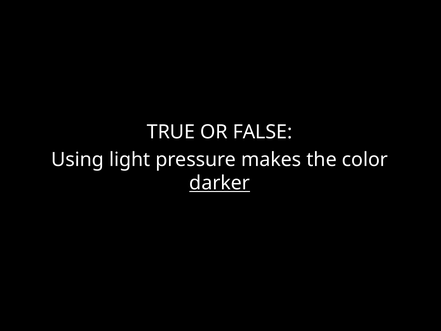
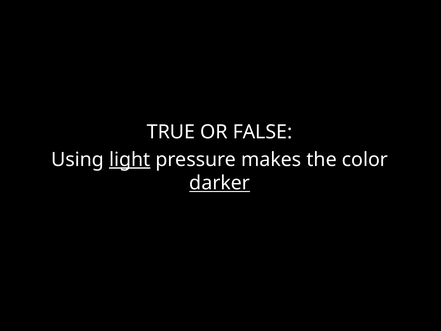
light underline: none -> present
